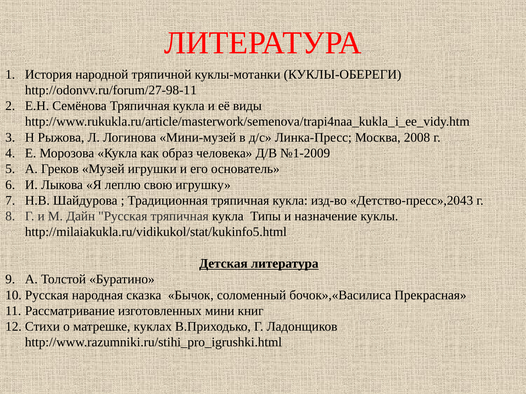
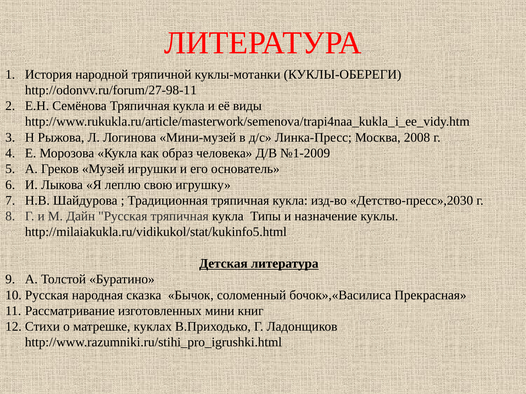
Детство-пресс»,2043: Детство-пресс»,2043 -> Детство-пресс»,2030
